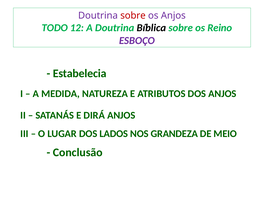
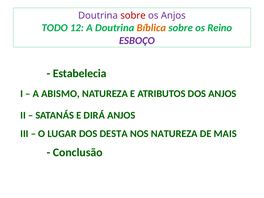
Bíblica colour: black -> orange
MEDIDA: MEDIDA -> ABISMO
LADOS: LADOS -> DESTA
NOS GRANDEZA: GRANDEZA -> NATUREZA
MEIO: MEIO -> MAIS
